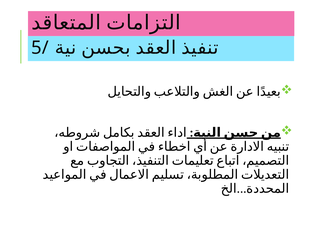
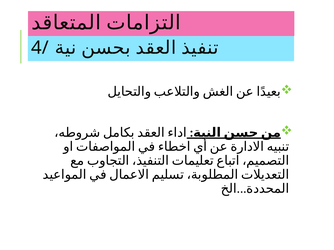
5/: 5/ -> 4/
